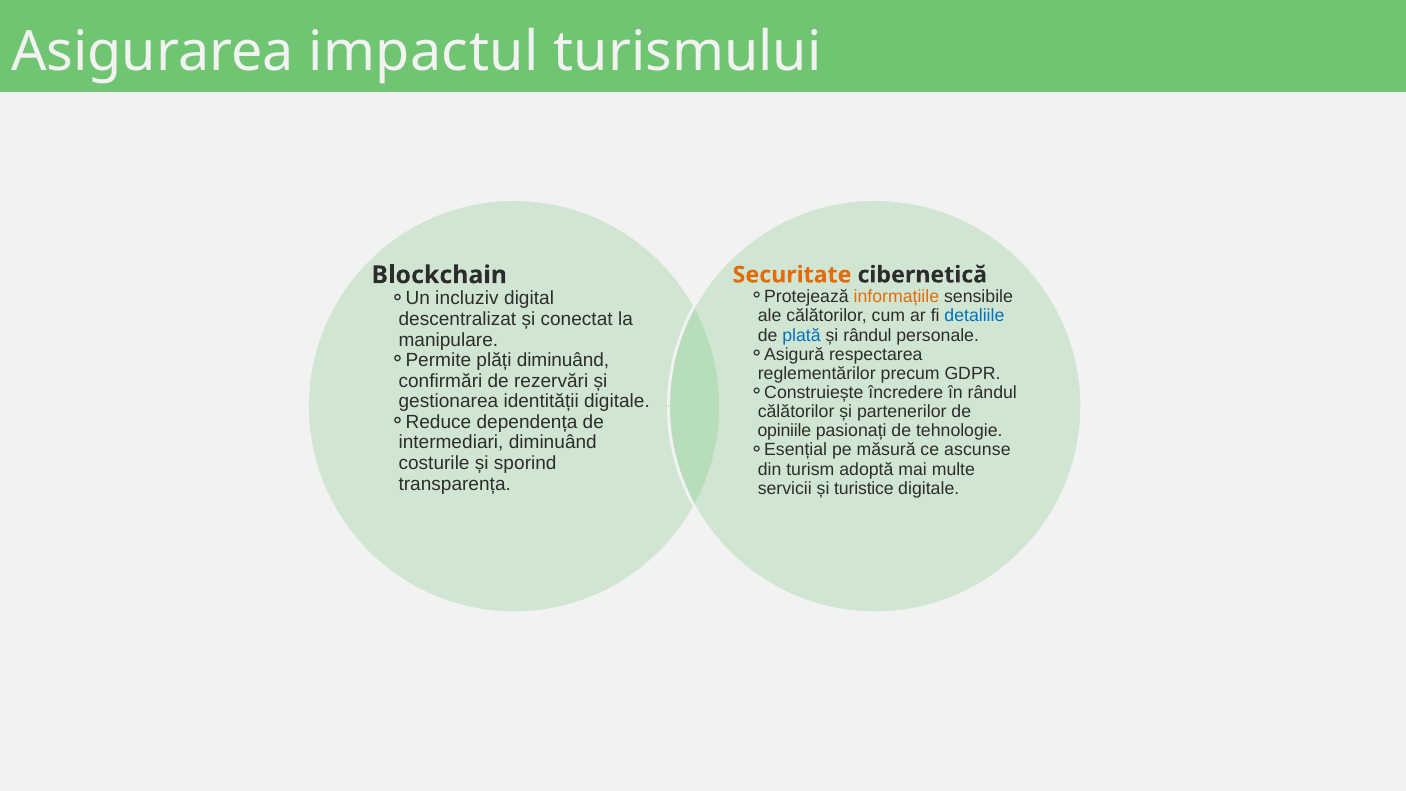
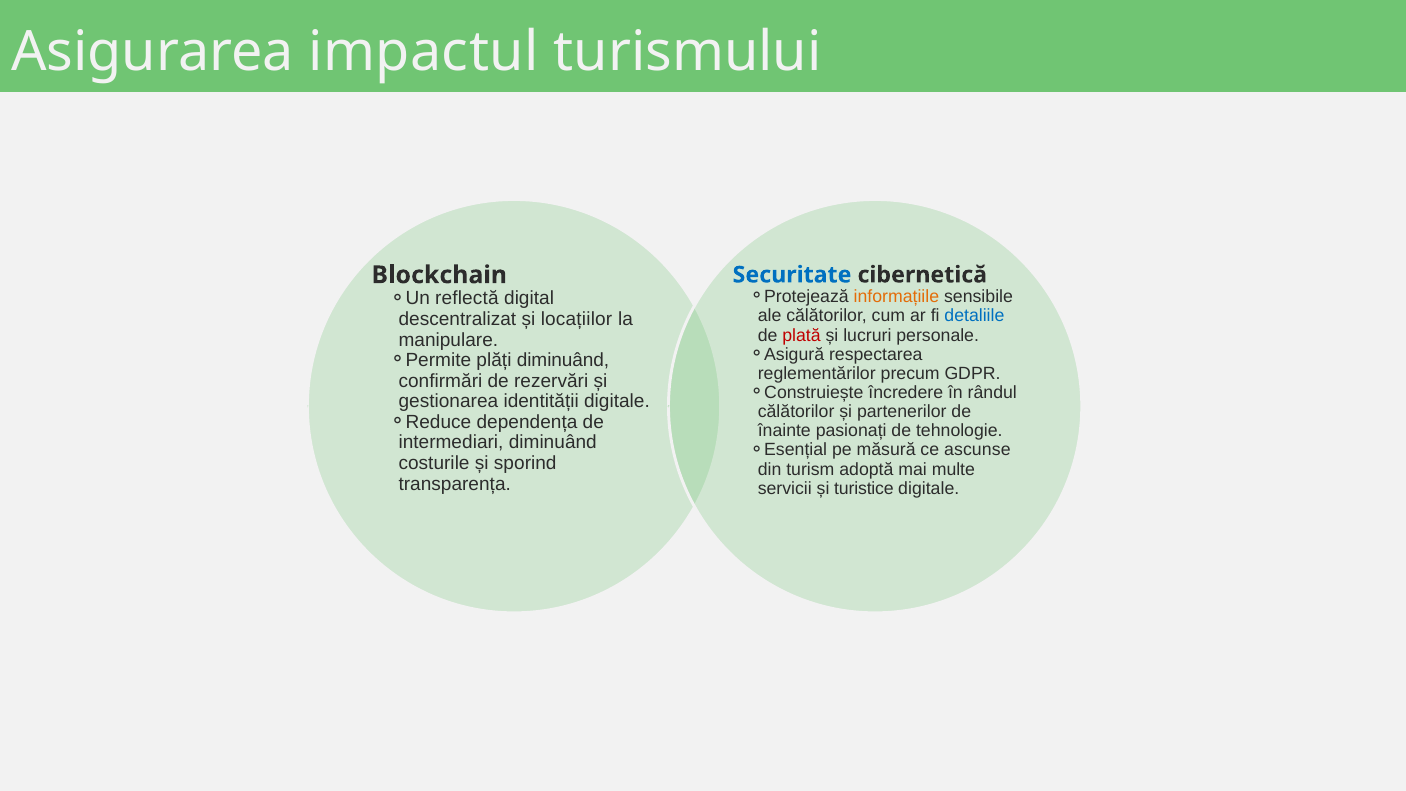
Securitate colour: orange -> blue
incluziv: incluziv -> reflectă
conectat: conectat -> locațiilor
plată colour: blue -> red
și rândul: rândul -> lucruri
opiniile: opiniile -> înainte
